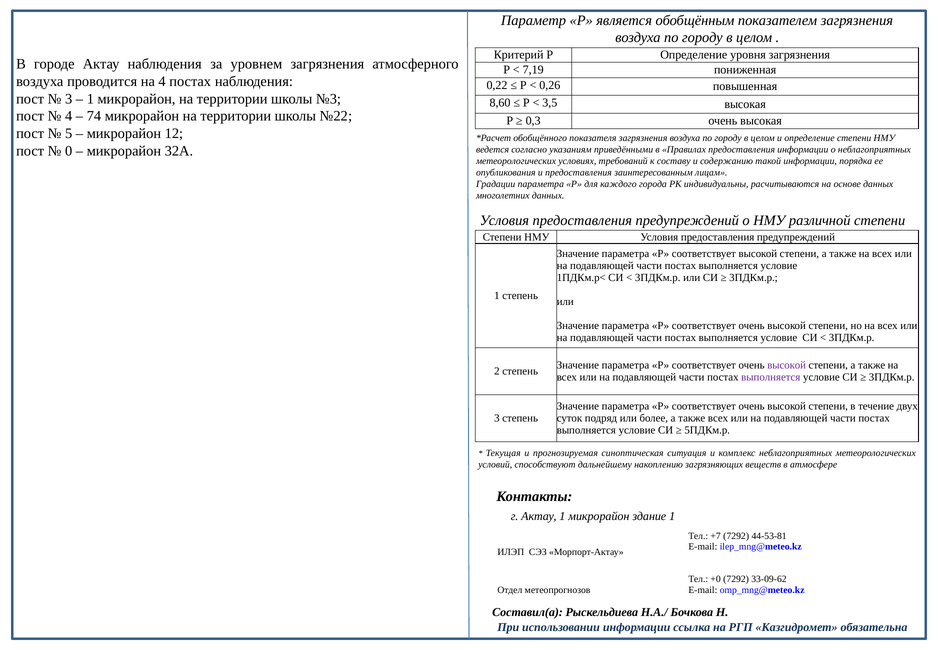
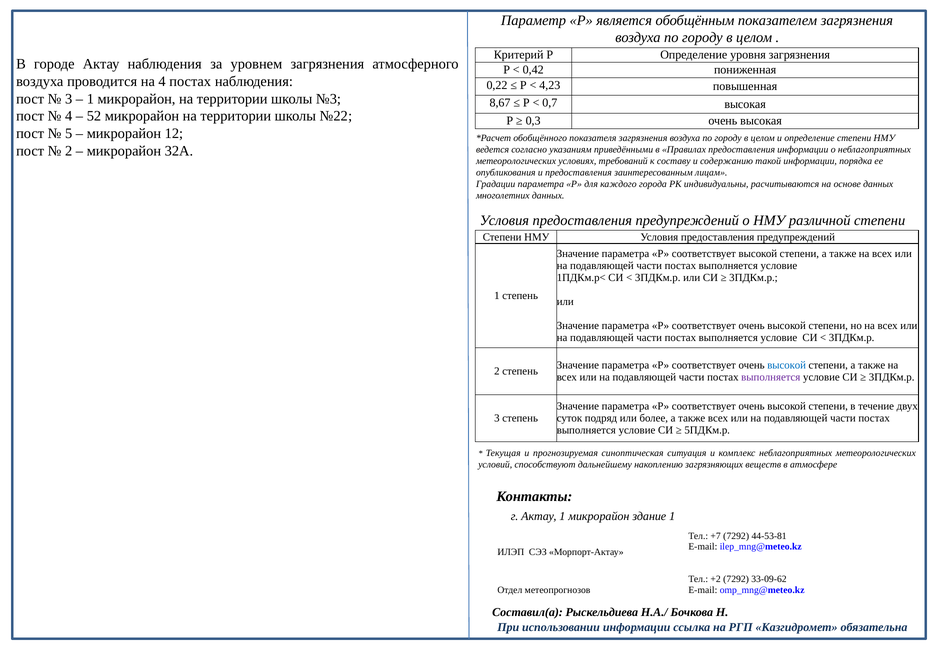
7,19: 7,19 -> 0,42
0,26: 0,26 -> 4,23
8,60: 8,60 -> 8,67
3,5: 3,5 -> 0,7
74: 74 -> 52
0 at (69, 151): 0 -> 2
высокой at (787, 365) colour: purple -> blue
+0: +0 -> +2
